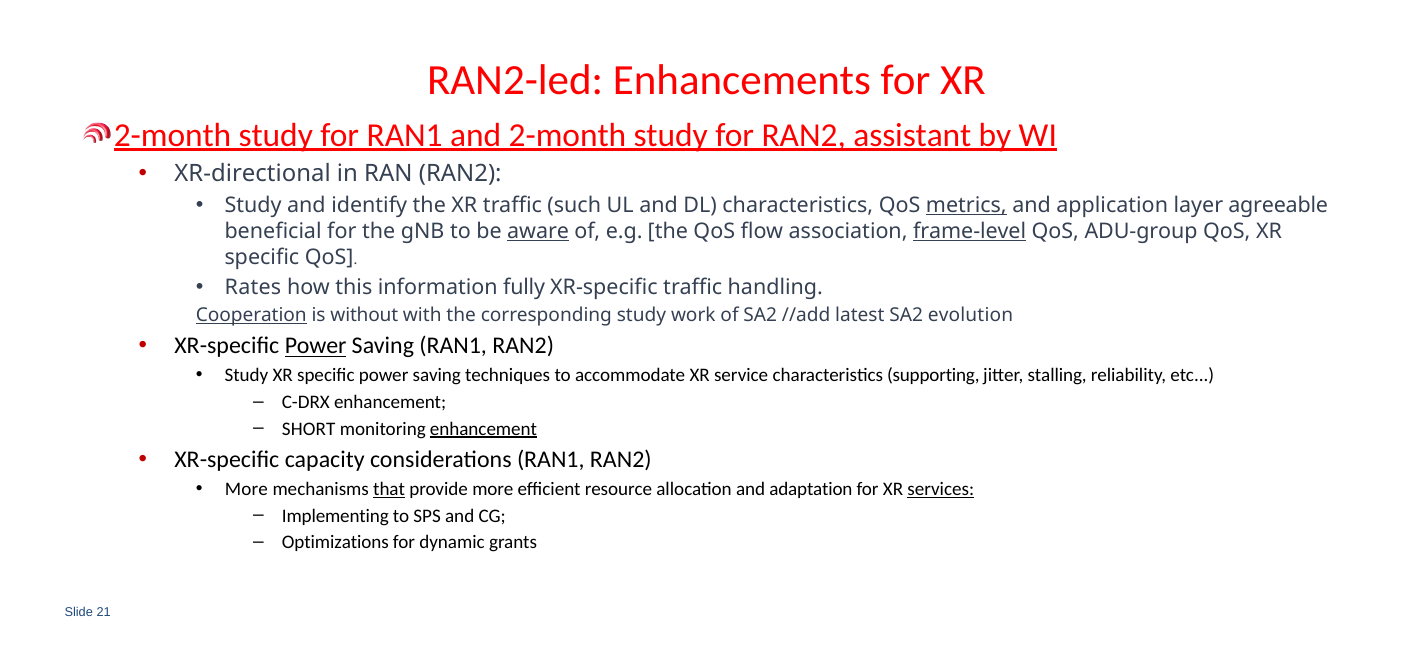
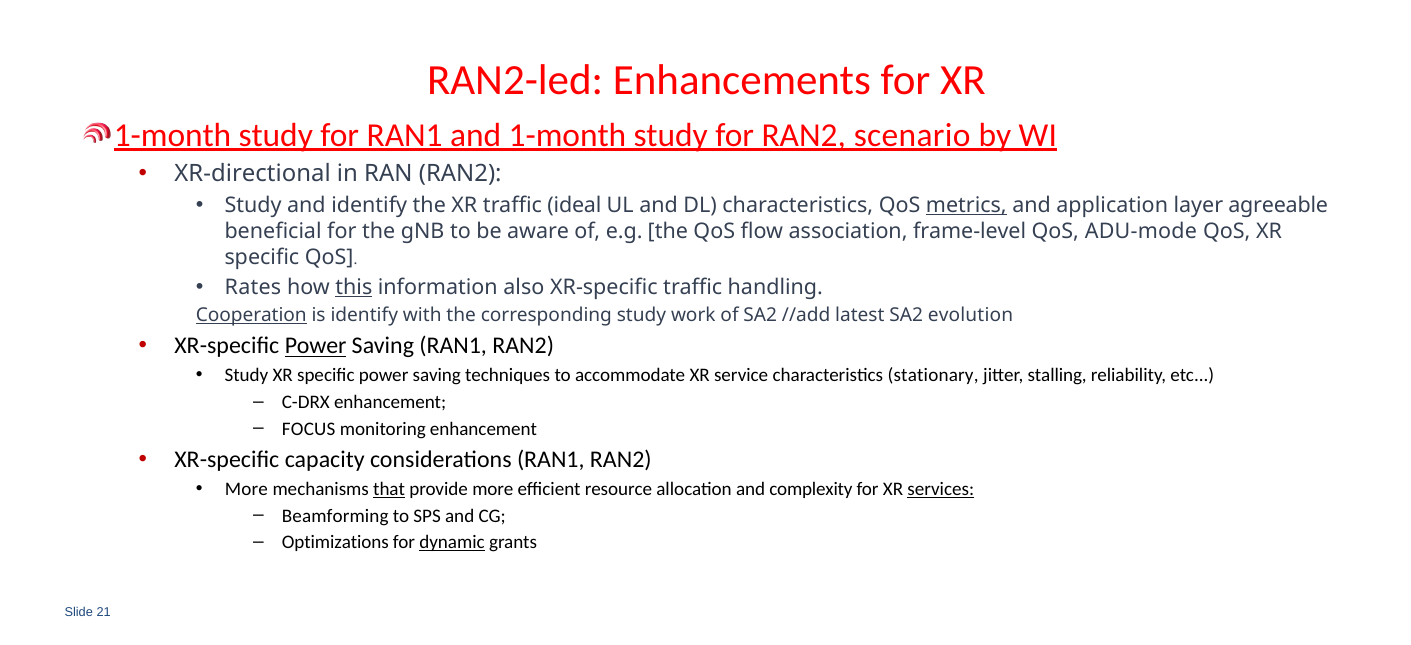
2-month at (173, 136): 2-month -> 1-month
and 2-month: 2-month -> 1-month
assistant: assistant -> scenario
such: such -> ideal
aware underline: present -> none
frame-level underline: present -> none
ADU-group: ADU-group -> ADU-mode
this underline: none -> present
fully: fully -> also
is without: without -> identify
supporting: supporting -> stationary
SHORT: SHORT -> FOCUS
enhancement at (483, 429) underline: present -> none
adaptation: adaptation -> complexity
Implementing: Implementing -> Beamforming
dynamic underline: none -> present
